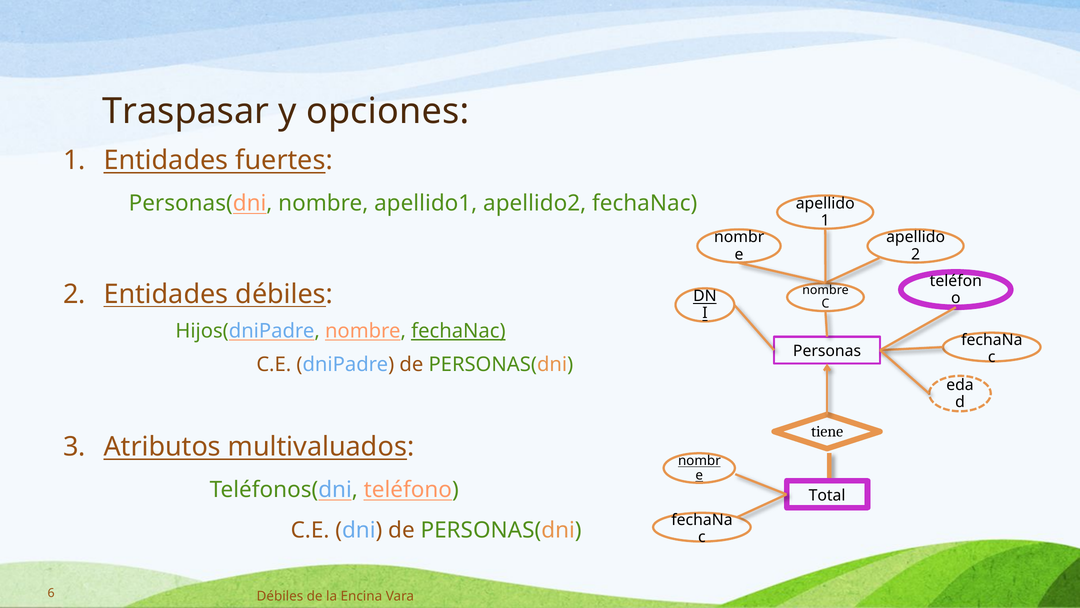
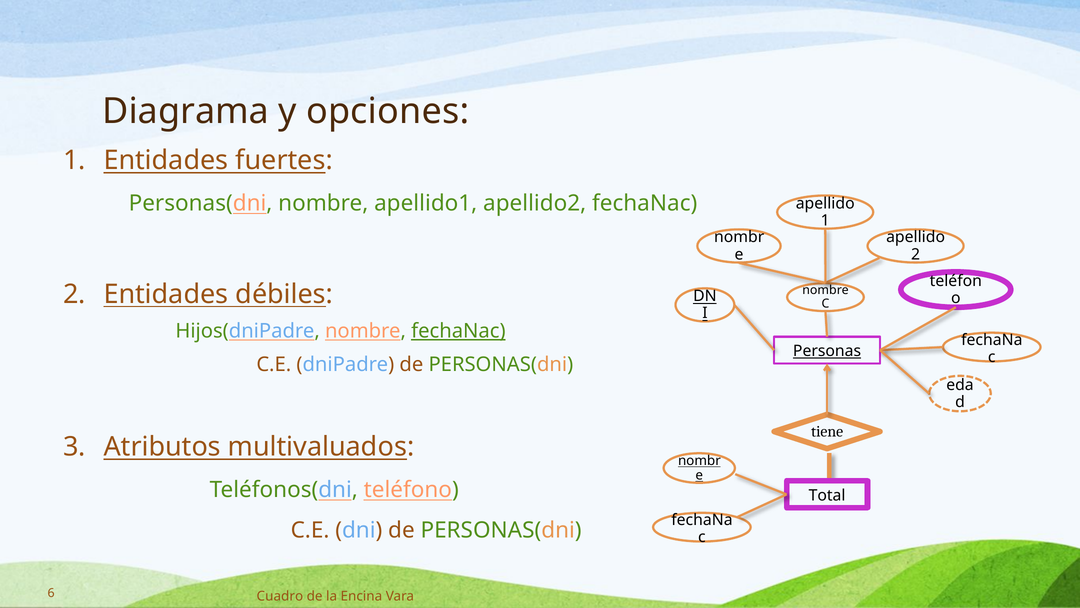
Traspasar: Traspasar -> Diagrama
Personas underline: none -> present
Débiles at (280, 596): Débiles -> Cuadro
